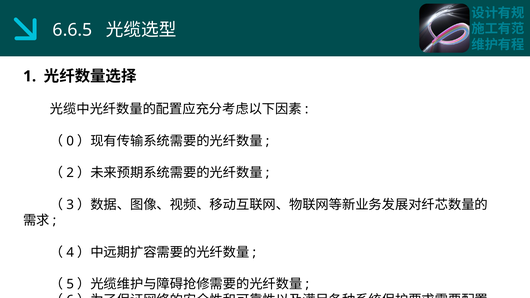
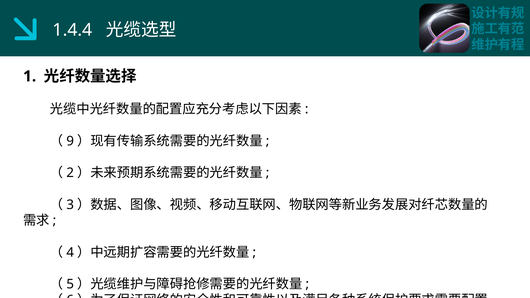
6.6.5: 6.6.5 -> 1.4.4
0 at (70, 141): 0 -> 9
